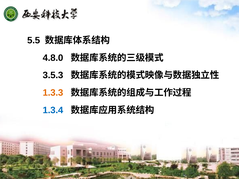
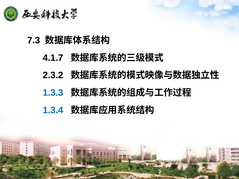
5.5: 5.5 -> 7.3
4.8.0: 4.8.0 -> 4.1.7
3.5.3: 3.5.3 -> 2.3.2
1.3.3 colour: orange -> blue
